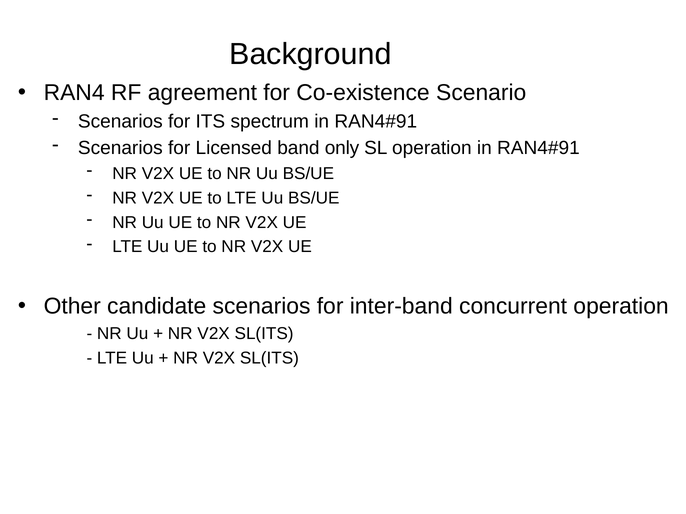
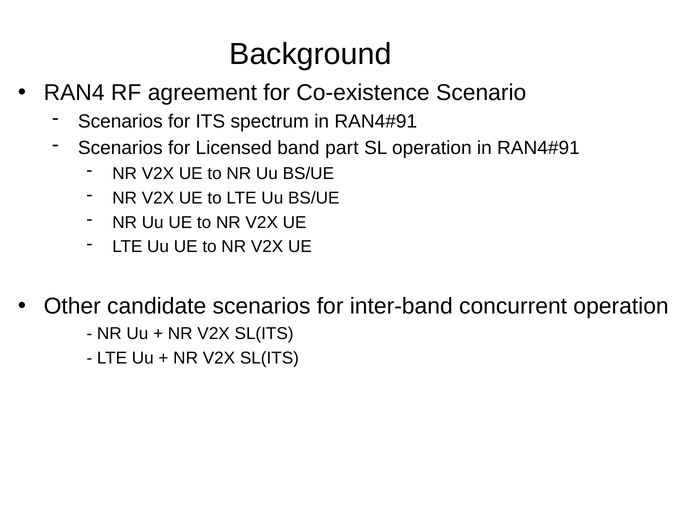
only: only -> part
